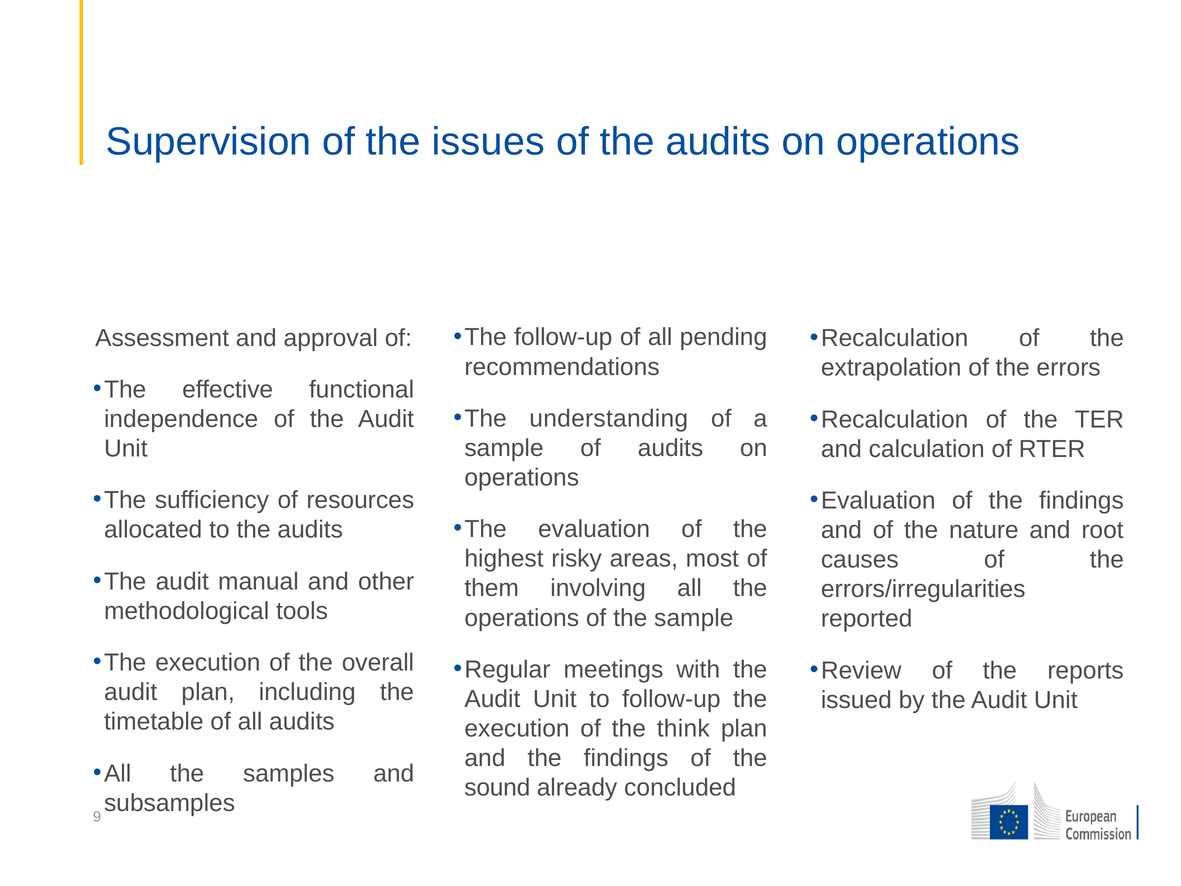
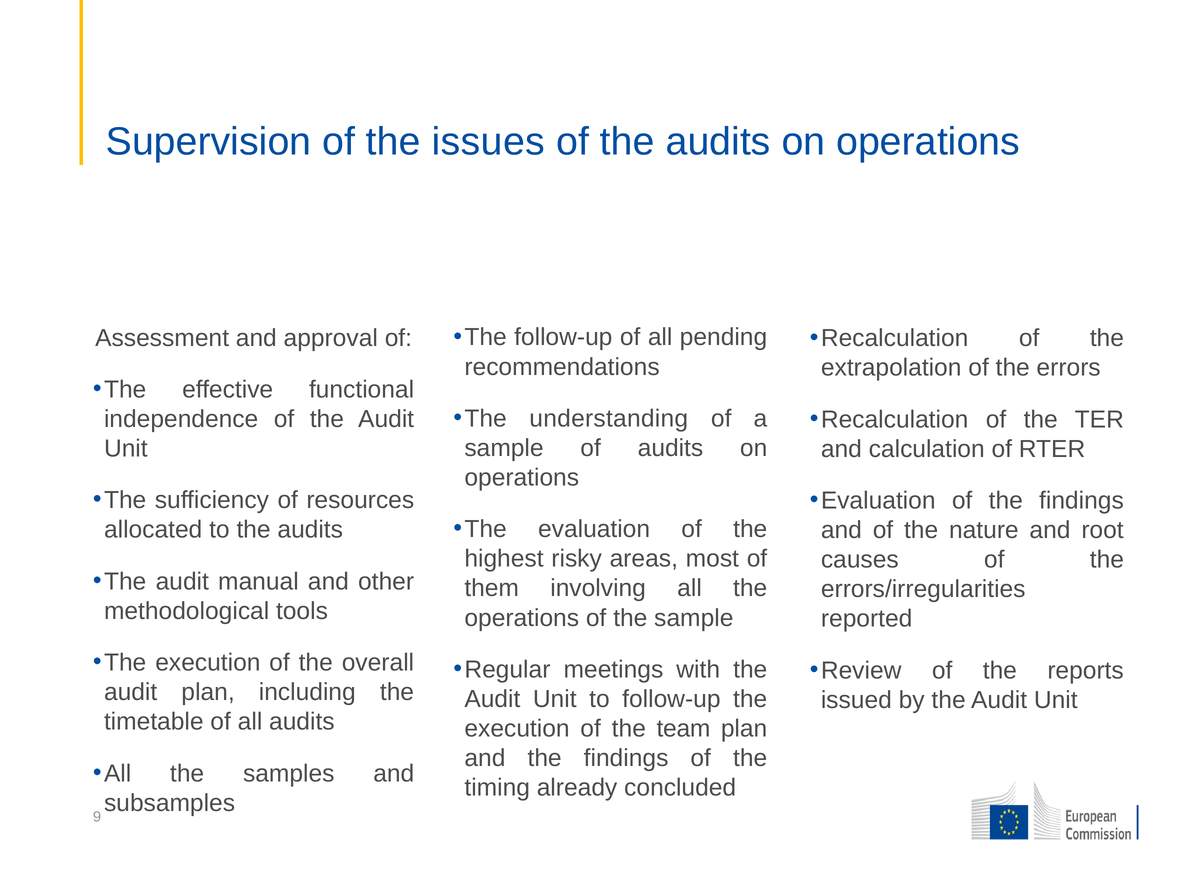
think: think -> team
sound: sound -> timing
